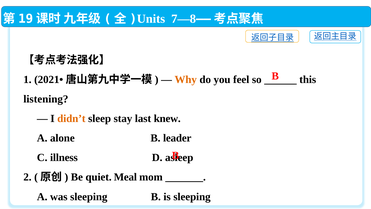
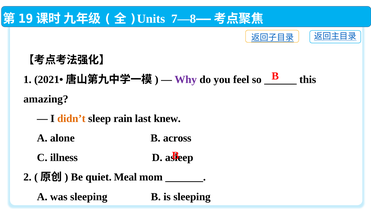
Why colour: orange -> purple
listening: listening -> amazing
stay: stay -> rain
leader: leader -> across
